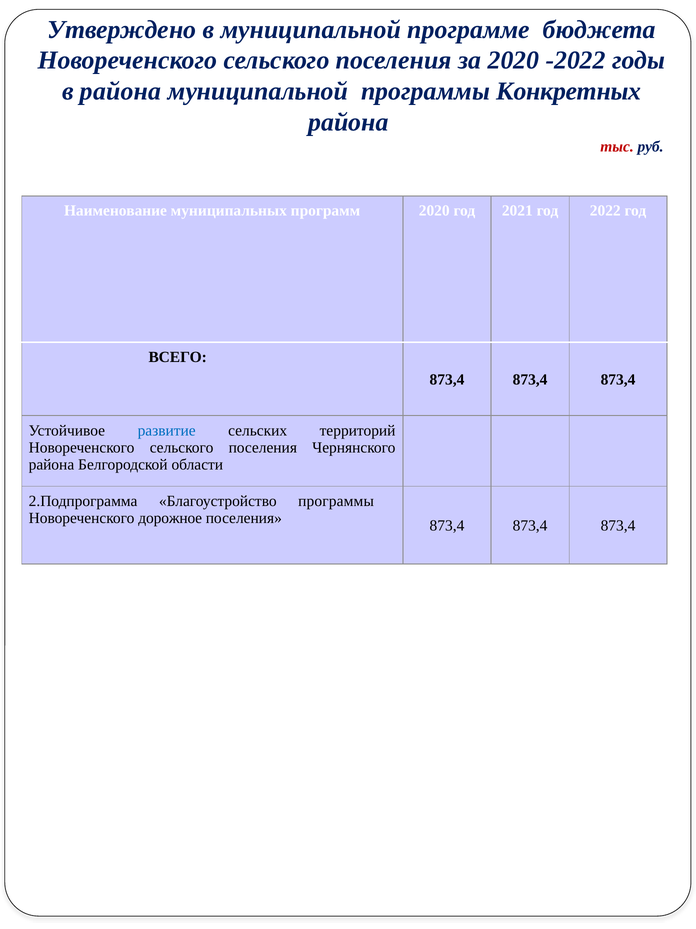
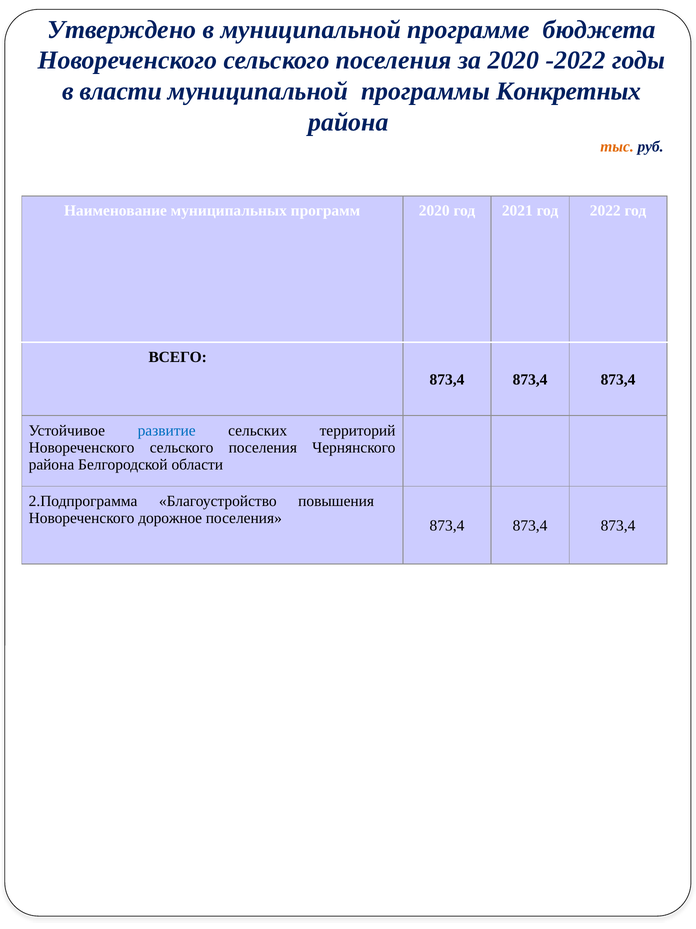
в района: района -> власти
тыс colour: red -> orange
Благоустройство программы: программы -> повышения
